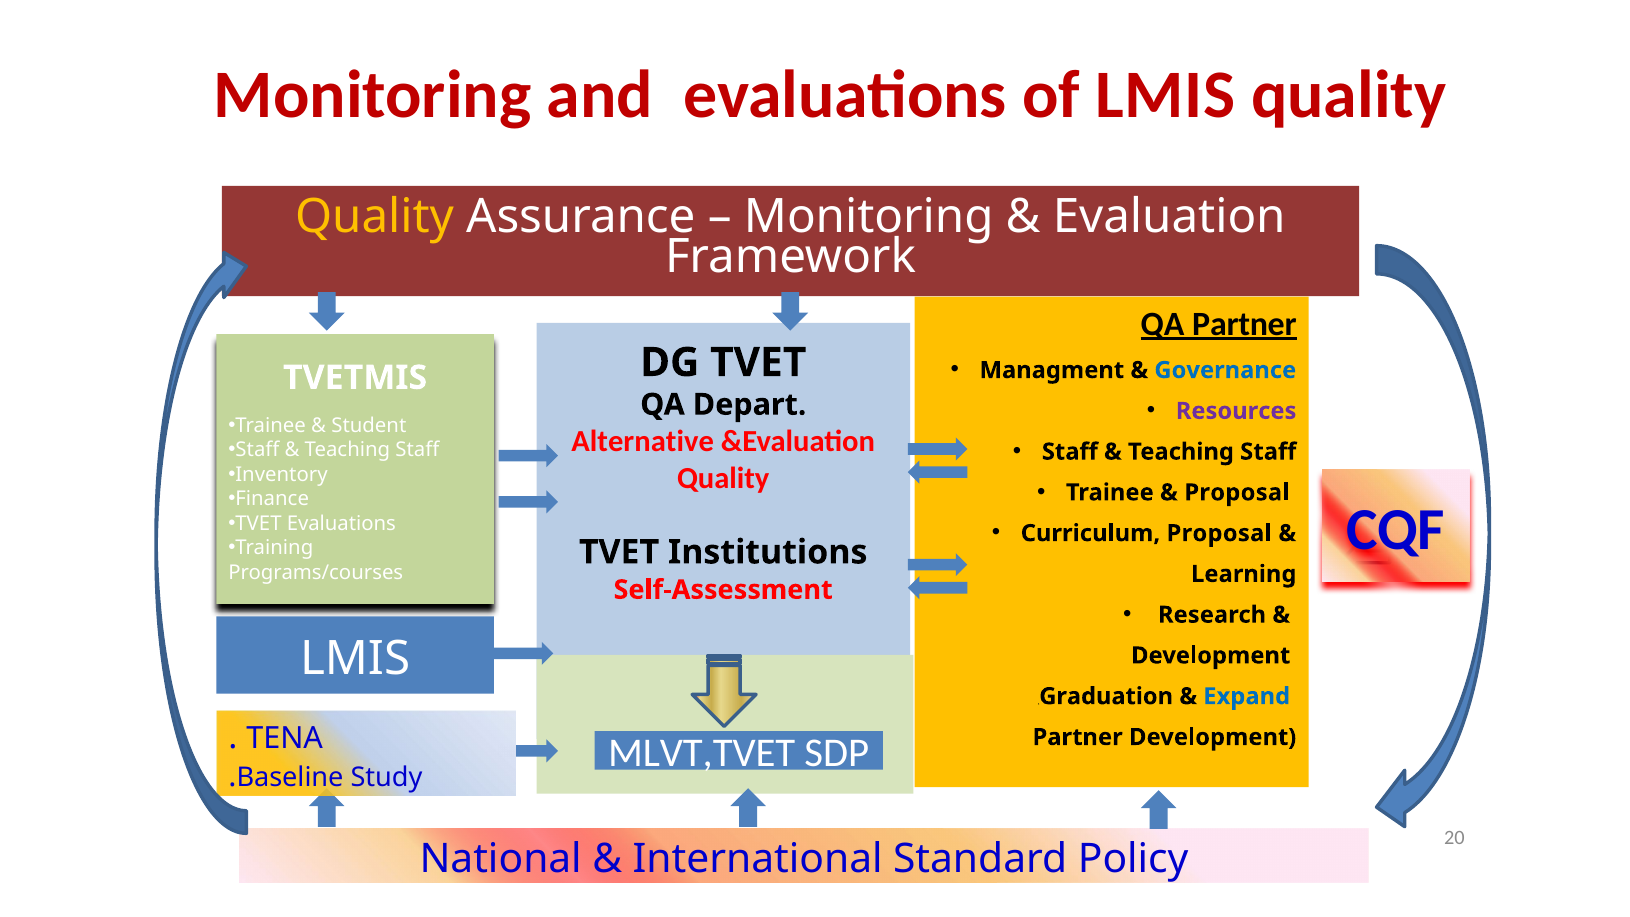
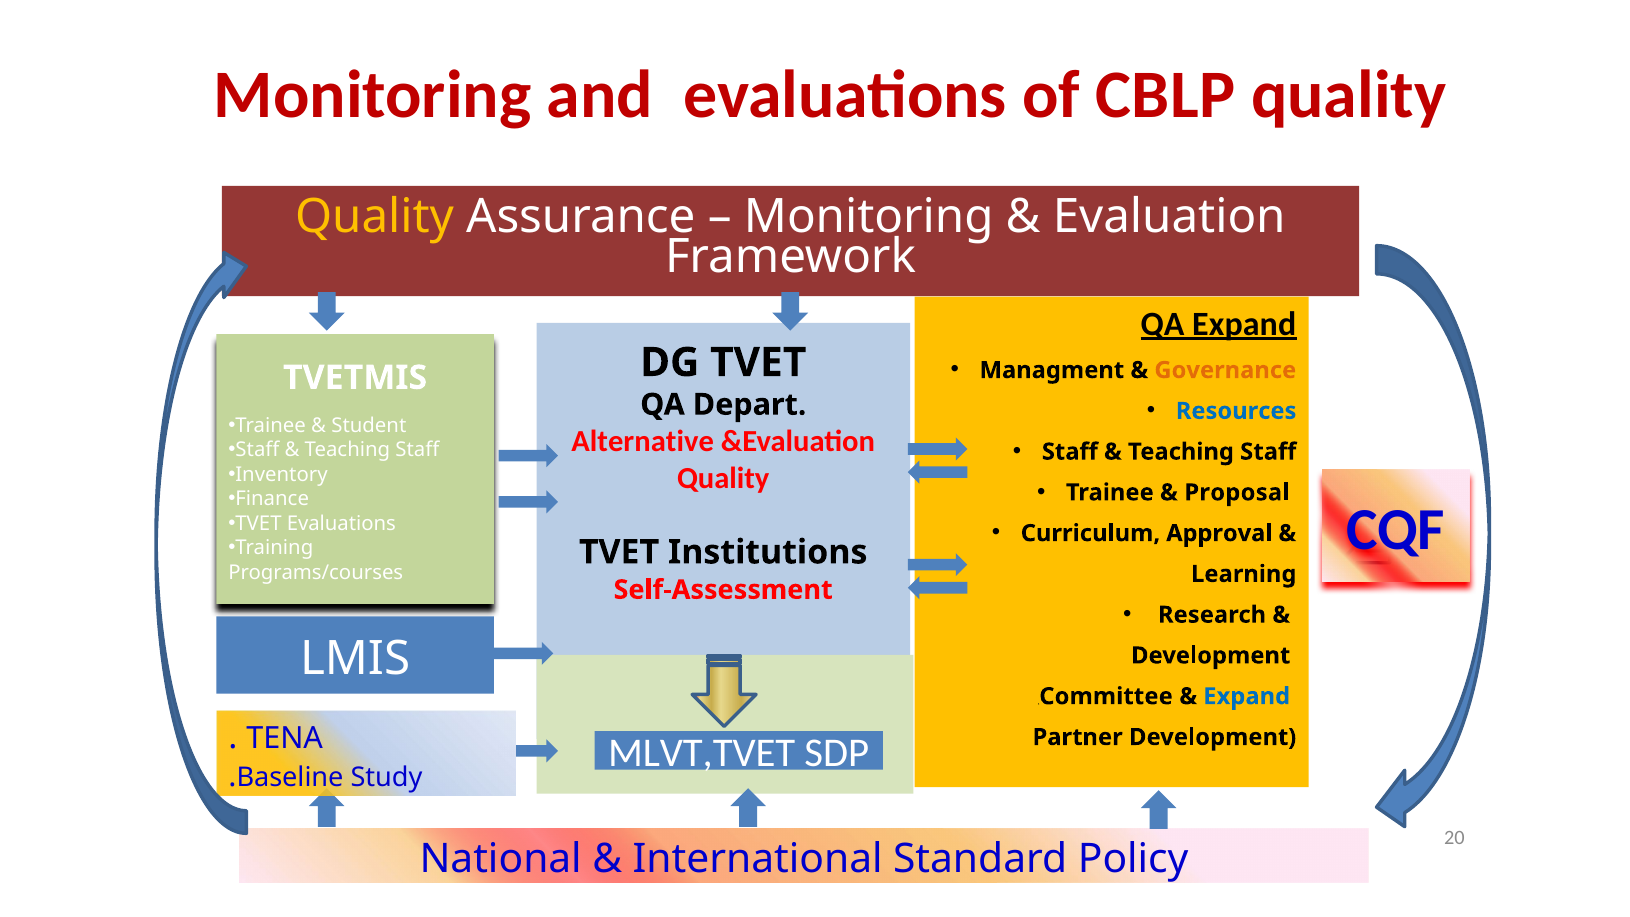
of LMIS: LMIS -> CBLP
QA Partner: Partner -> Expand
Governance colour: blue -> orange
Resources colour: purple -> blue
Curriculum Proposal: Proposal -> Approval
Graduation: Graduation -> Committee
